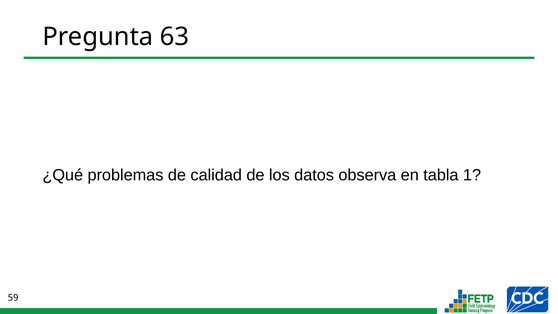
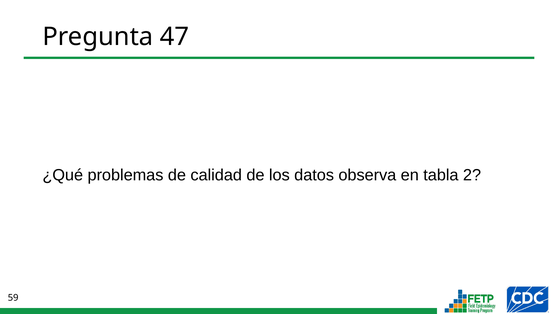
63: 63 -> 47
1: 1 -> 2
